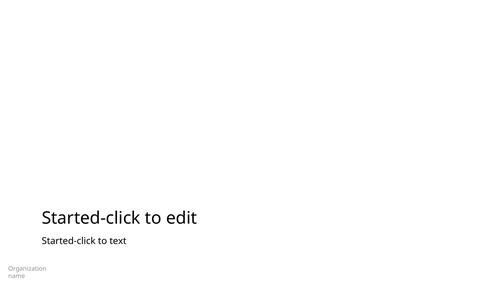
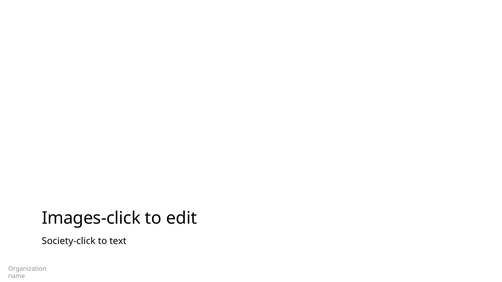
Started-click at (91, 219): Started-click -> Images-click
Started-click at (69, 242): Started-click -> Society-click
